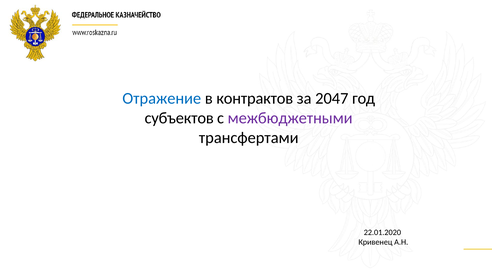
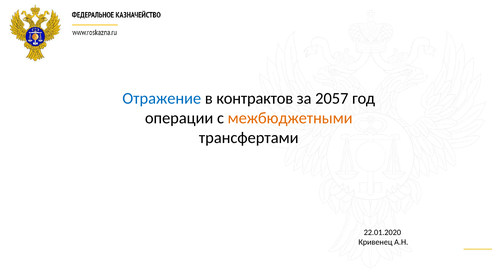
2047: 2047 -> 2057
субъектов: субъектов -> операции
межбюджетными colour: purple -> orange
